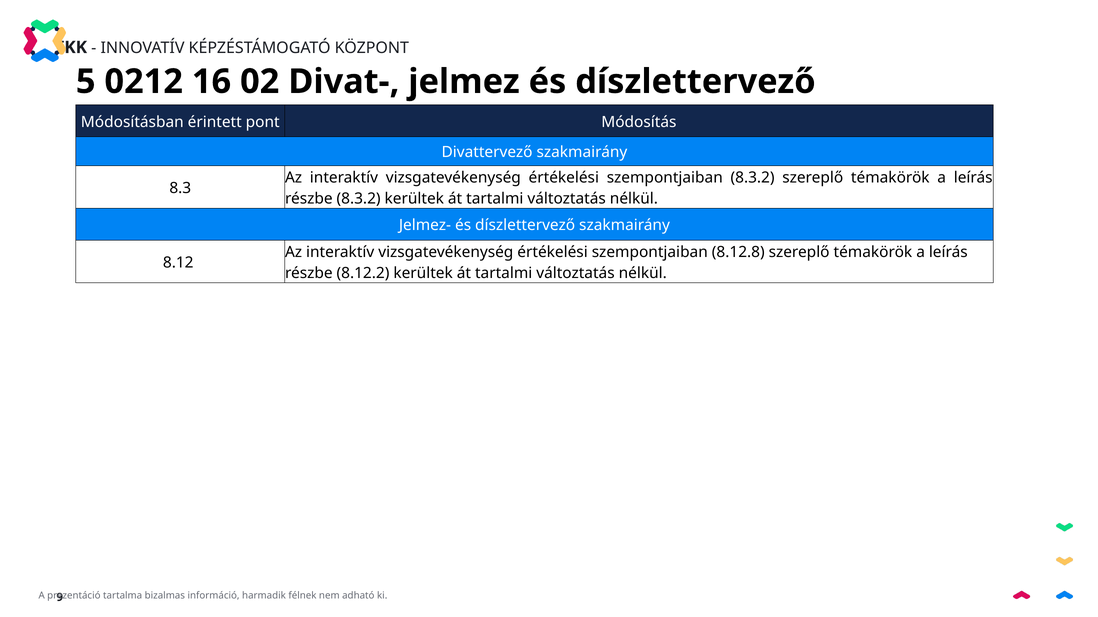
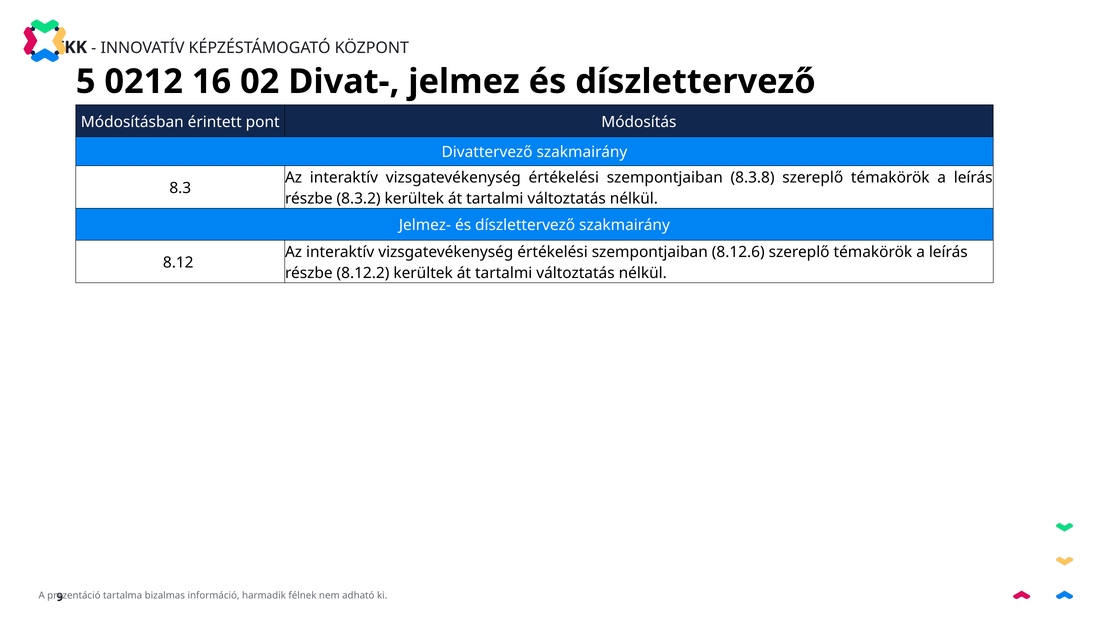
szempontjaiban 8.3.2: 8.3.2 -> 8.3.8
8.12.8: 8.12.8 -> 8.12.6
